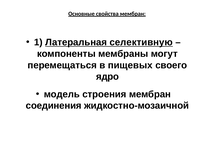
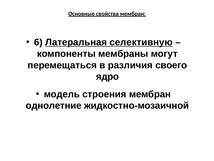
1: 1 -> 6
пищевых: пищевых -> различия
соединения: соединения -> однолетние
